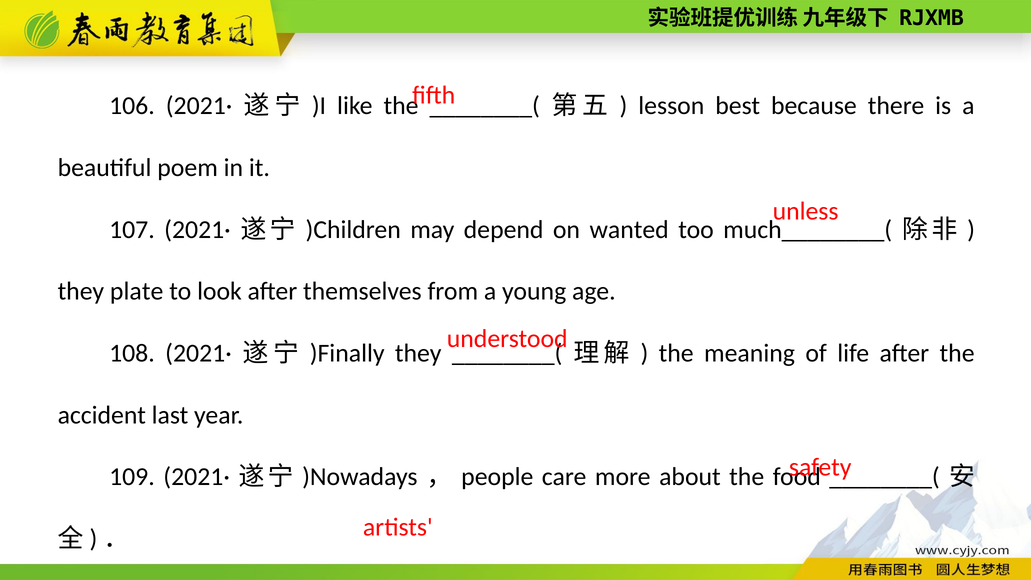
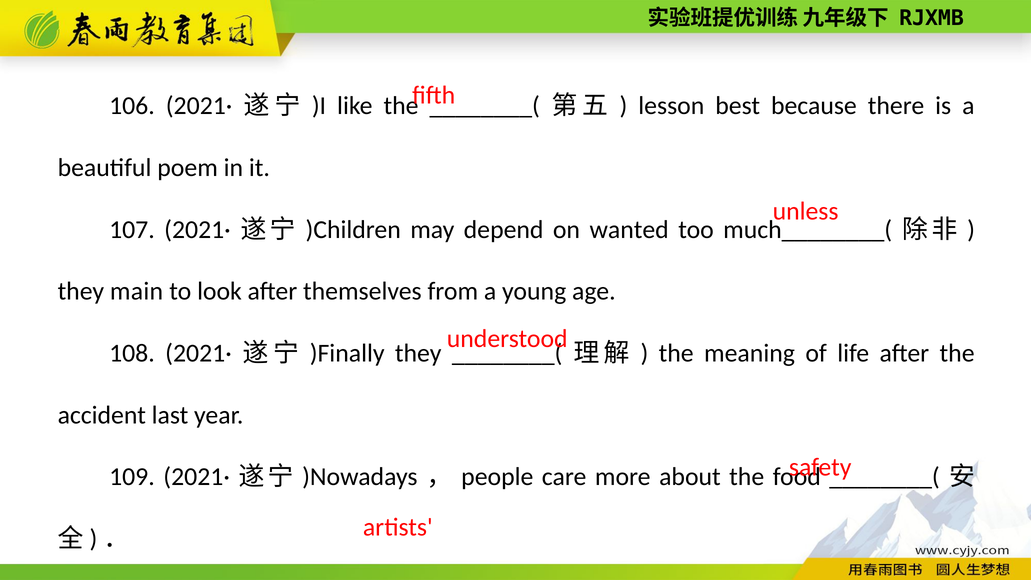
plate: plate -> main
